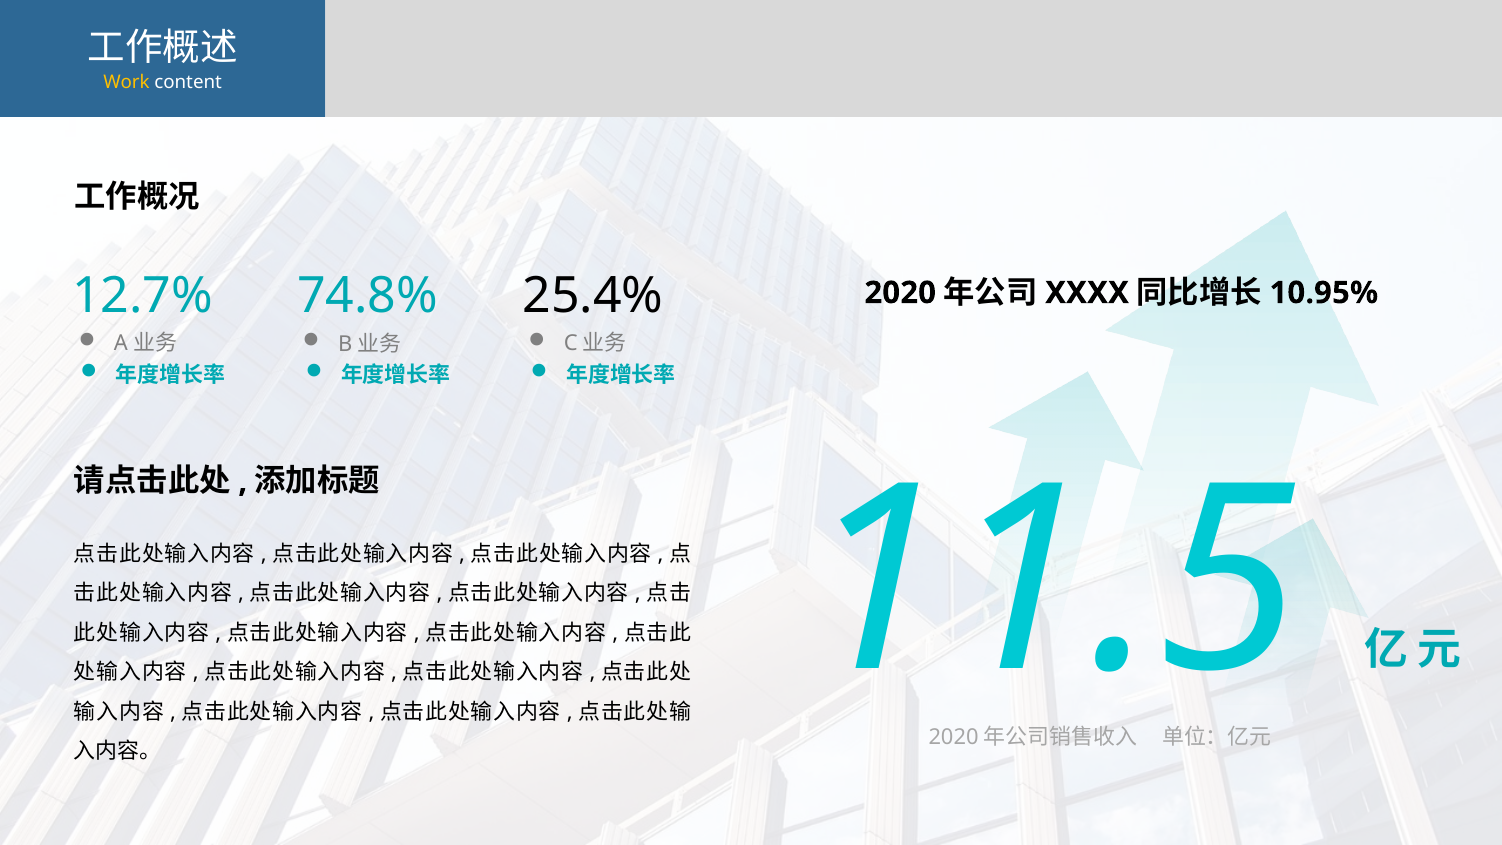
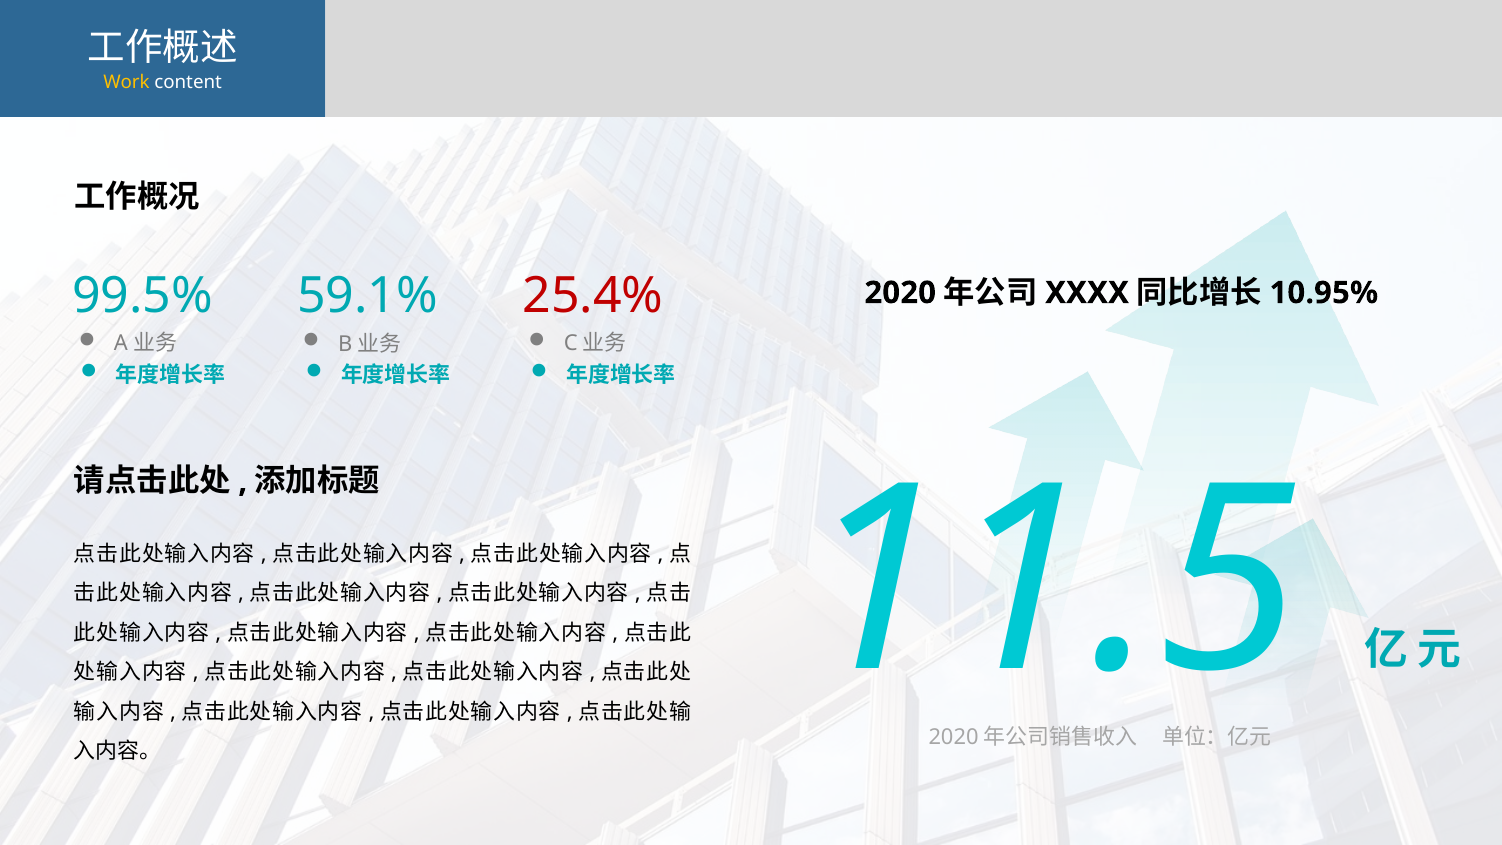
12.7%: 12.7% -> 99.5%
25.4% colour: black -> red
74.8%: 74.8% -> 59.1%
